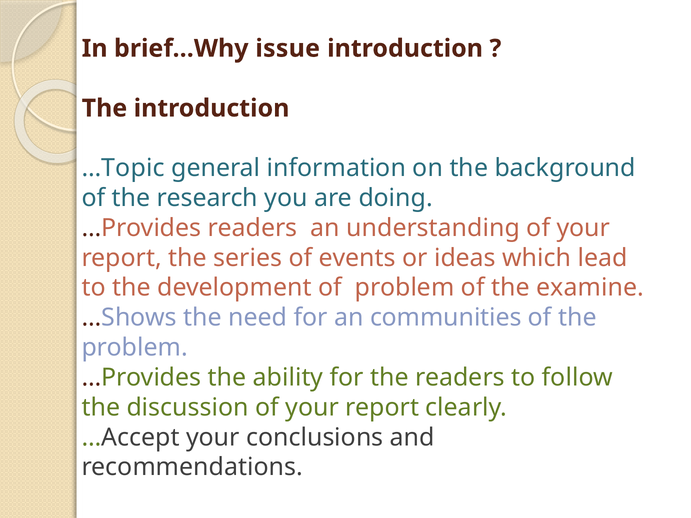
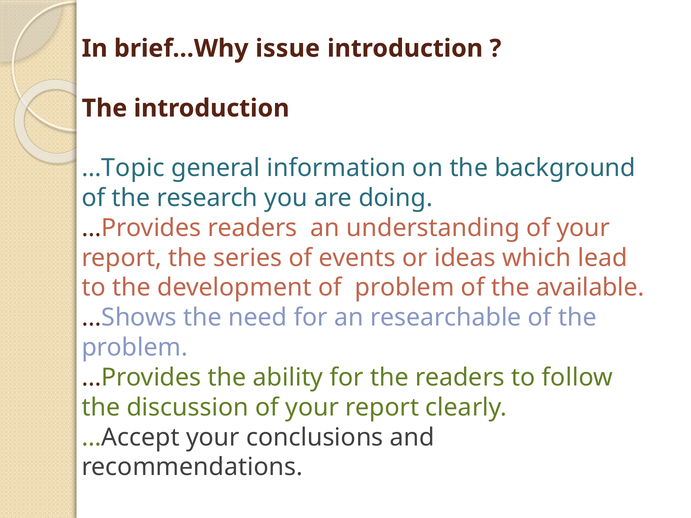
examine: examine -> available
communities: communities -> researchable
